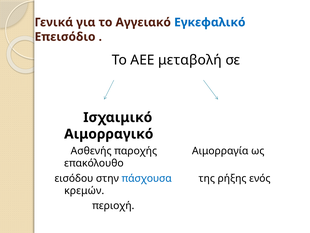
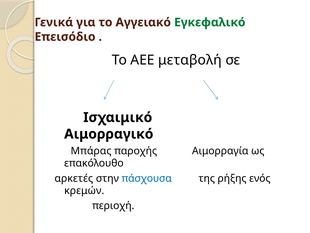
Εγκεφαλικό colour: blue -> green
Ασθενής: Ασθενής -> Μπάρας
εισόδου: εισόδου -> αρκετές
